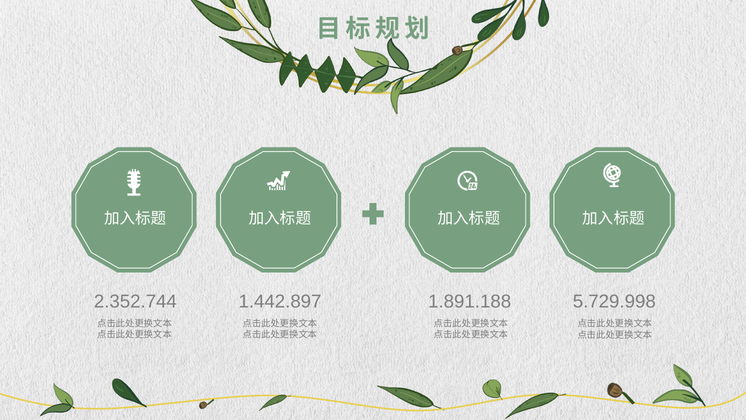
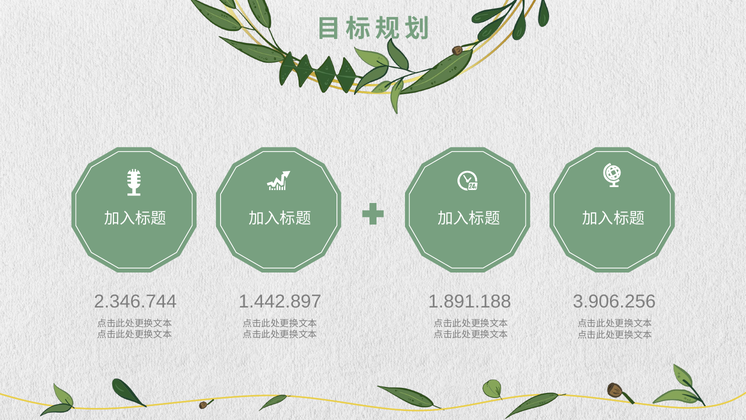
2.352.744: 2.352.744 -> 2.346.744
5.729.998: 5.729.998 -> 3.906.256
